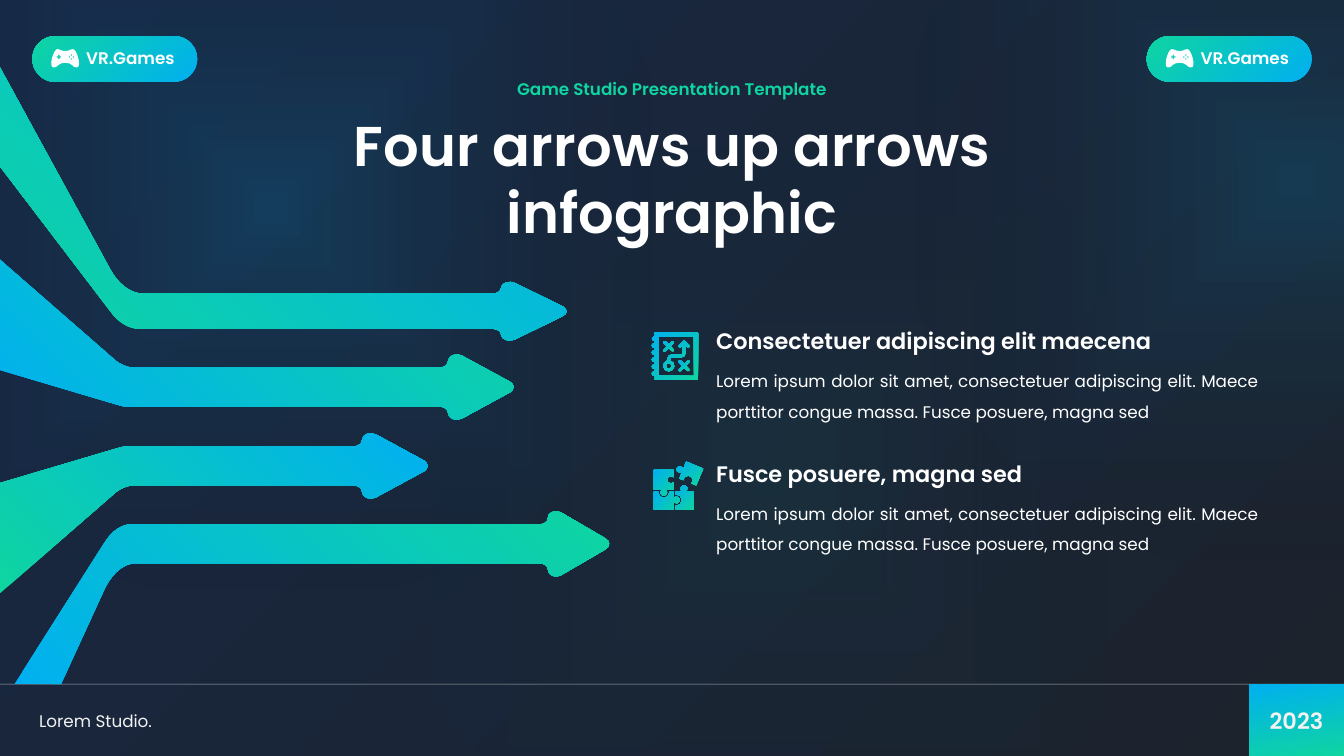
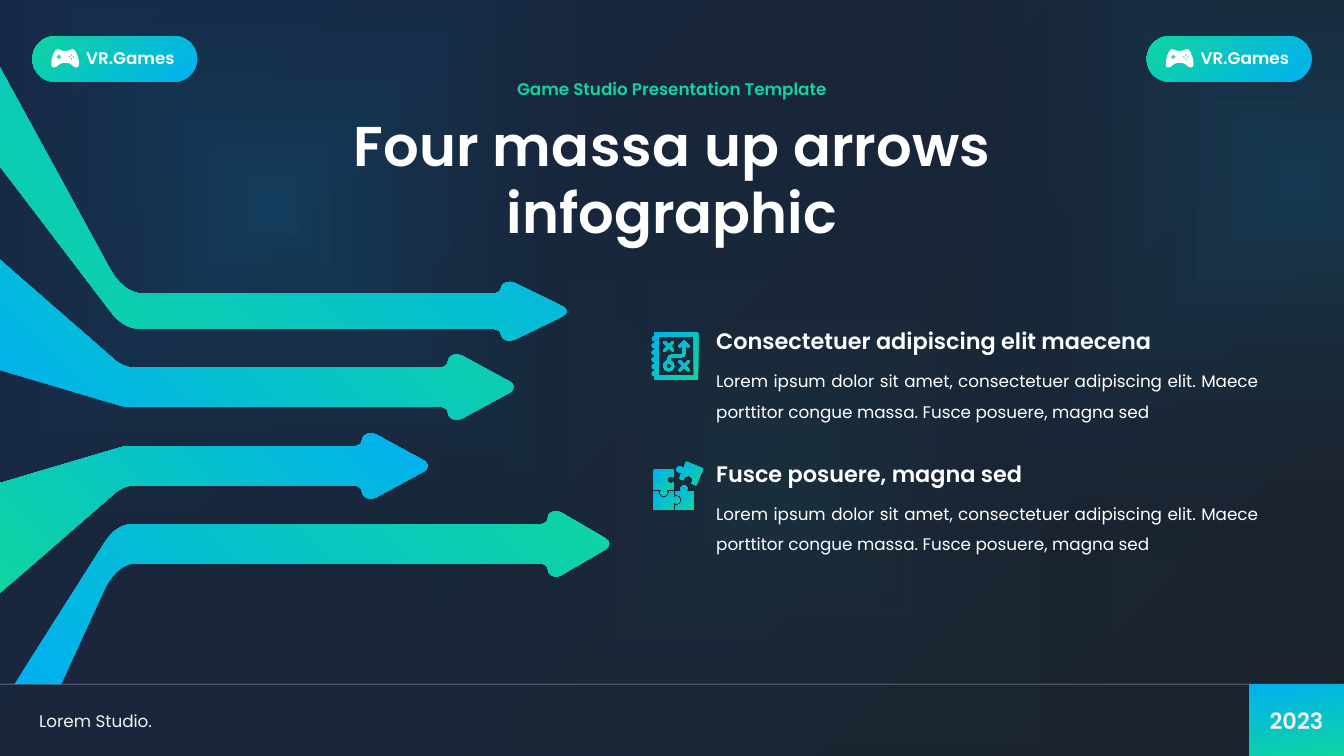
Four arrows: arrows -> massa
